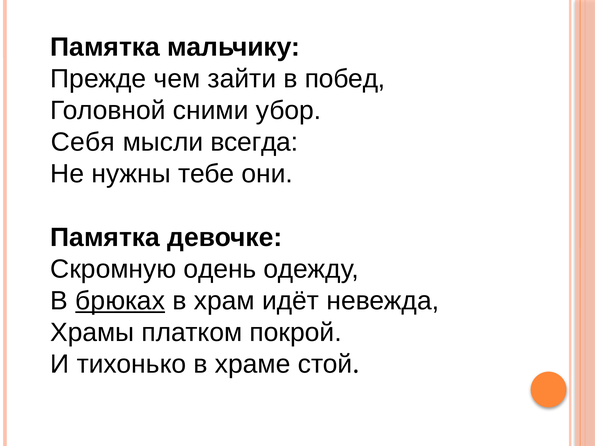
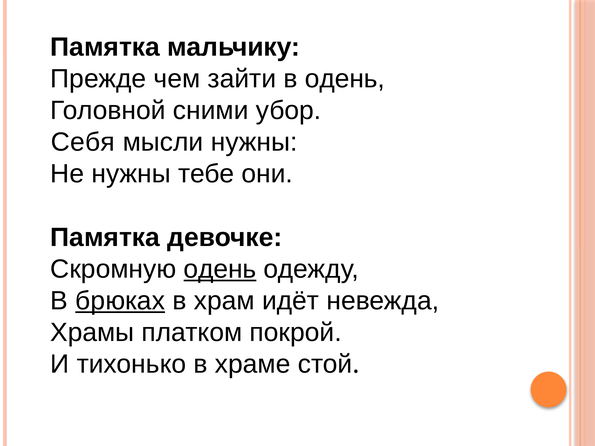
в побед: побед -> одень
мысли всегда: всегда -> нужны
одень at (220, 269) underline: none -> present
